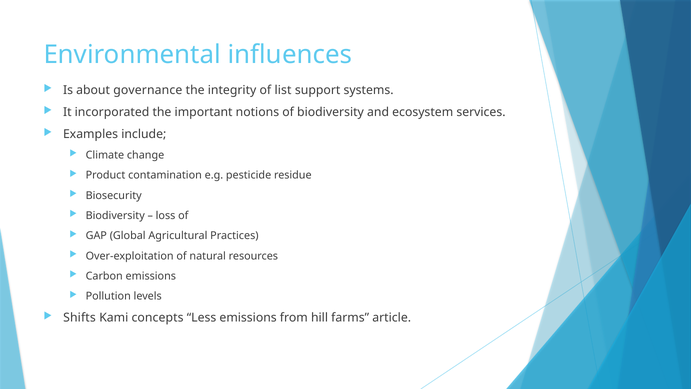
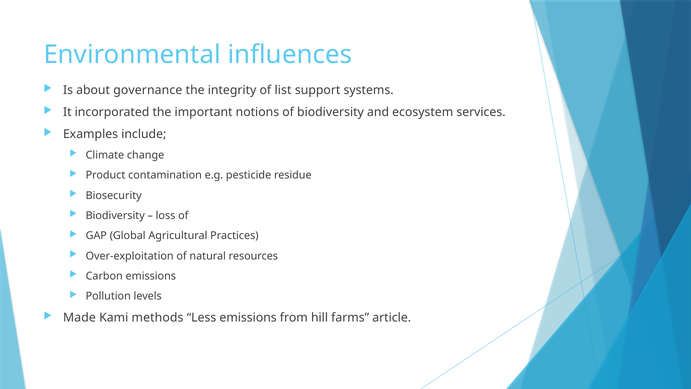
Shifts: Shifts -> Made
concepts: concepts -> methods
